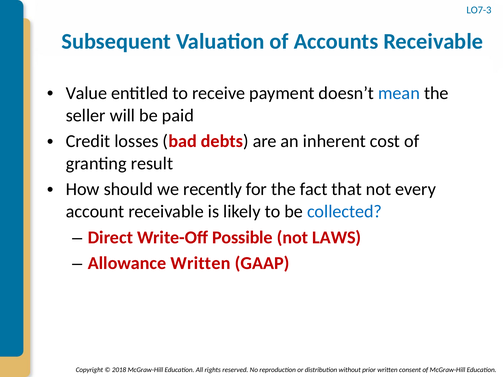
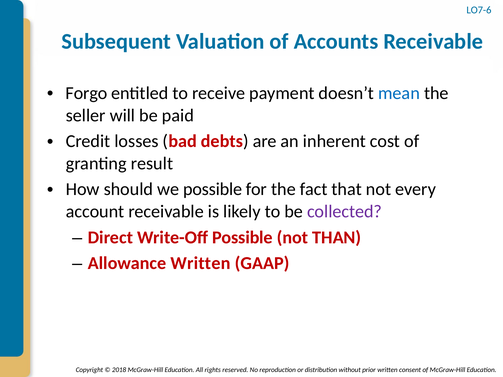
LO7-3: LO7-3 -> LO7-6
Value: Value -> Forgo
we recently: recently -> possible
collected colour: blue -> purple
LAWS: LAWS -> THAN
